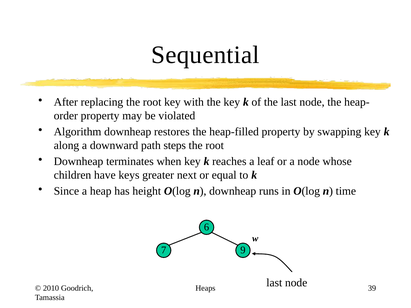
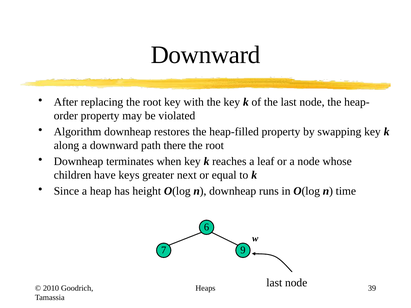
Sequential at (205, 55): Sequential -> Downward
steps: steps -> there
